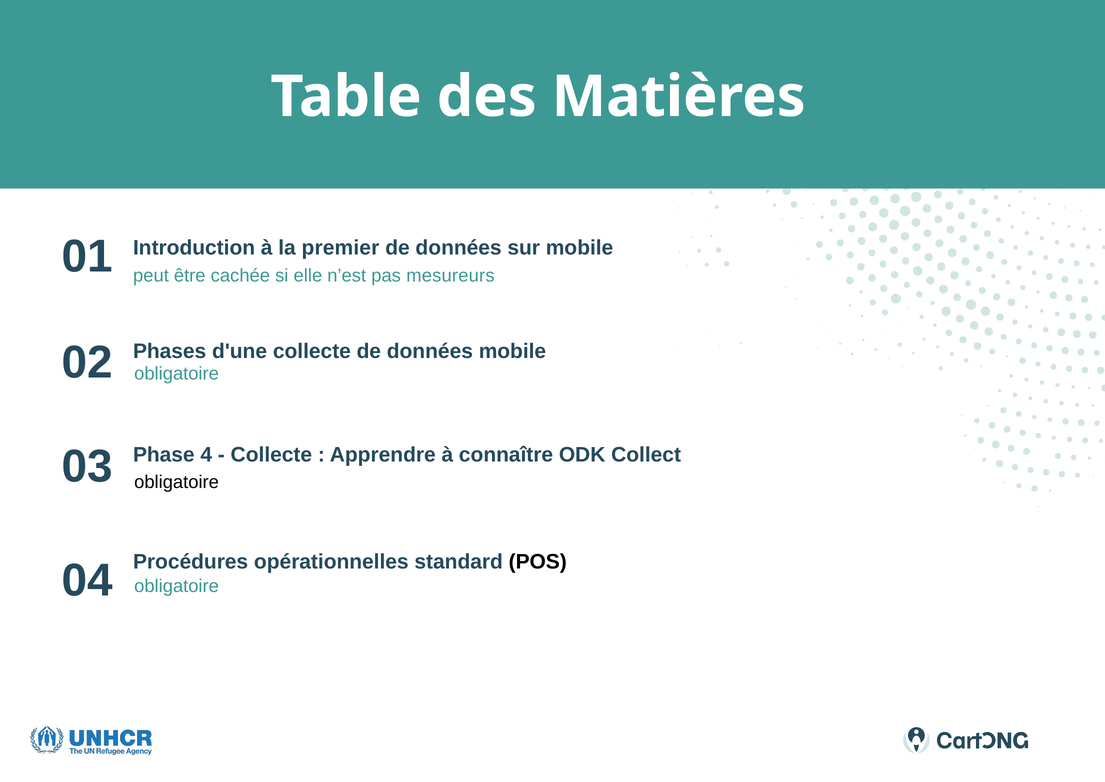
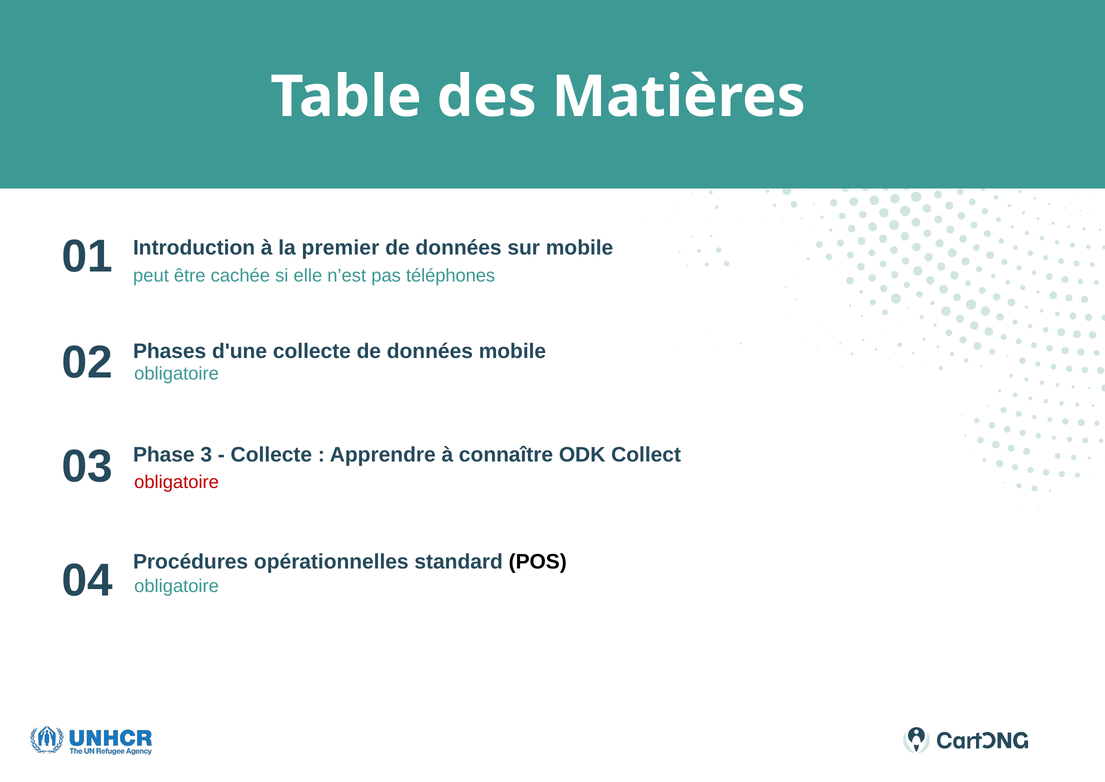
mesureurs: mesureurs -> téléphones
4: 4 -> 3
obligatoire at (177, 482) colour: black -> red
